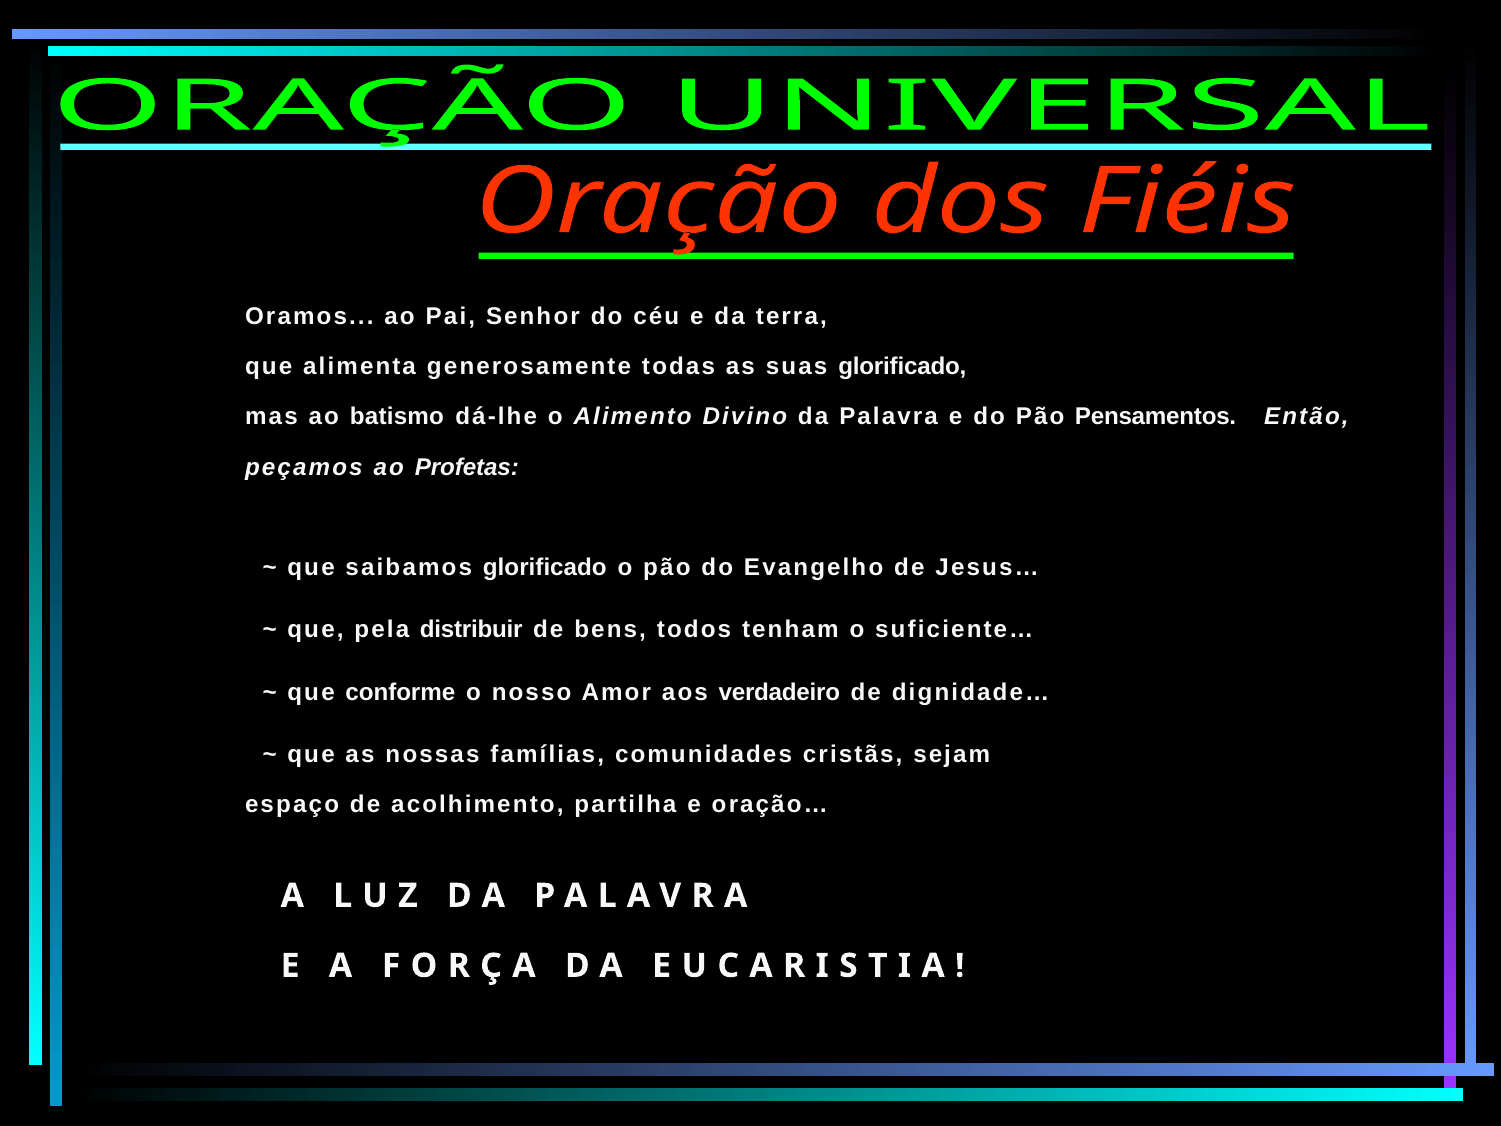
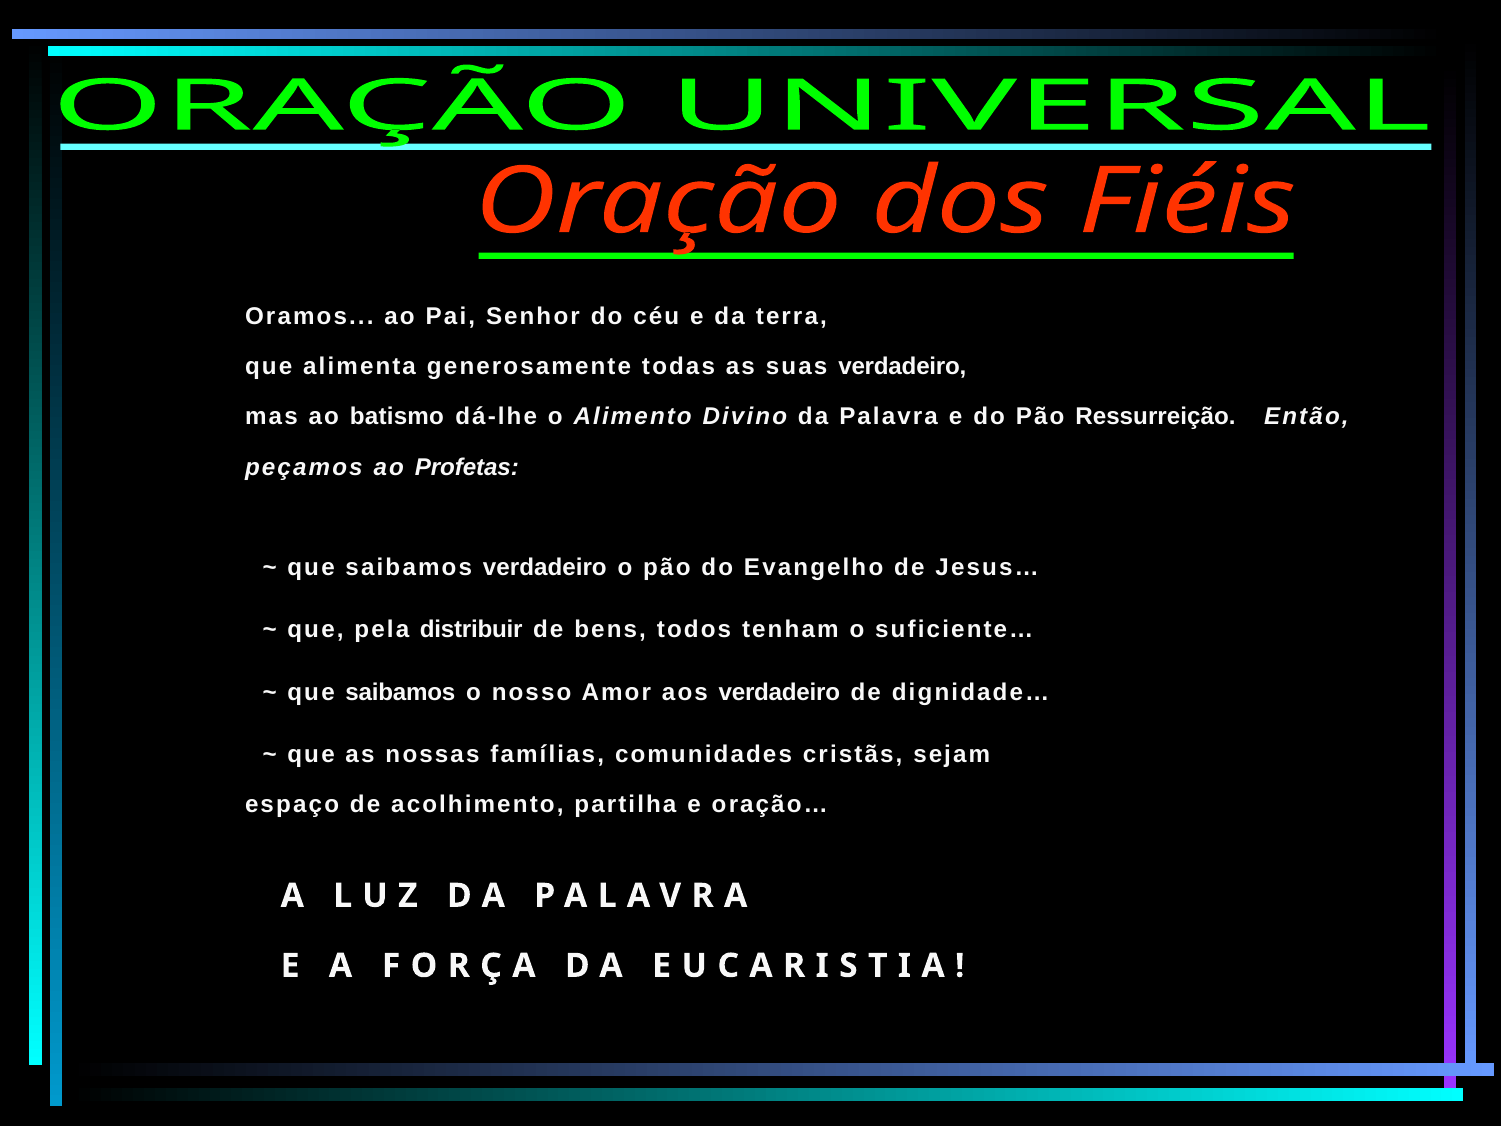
suas glorificado: glorificado -> verdadeiro
Pensamentos: Pensamentos -> Ressurreição
saibamos glorificado: glorificado -> verdadeiro
conforme at (400, 692): conforme -> saibamos
